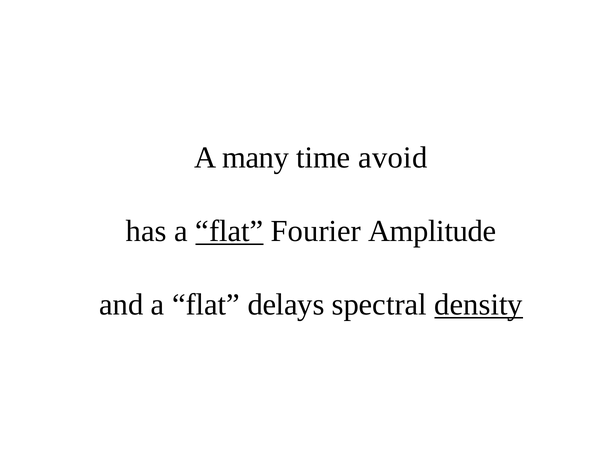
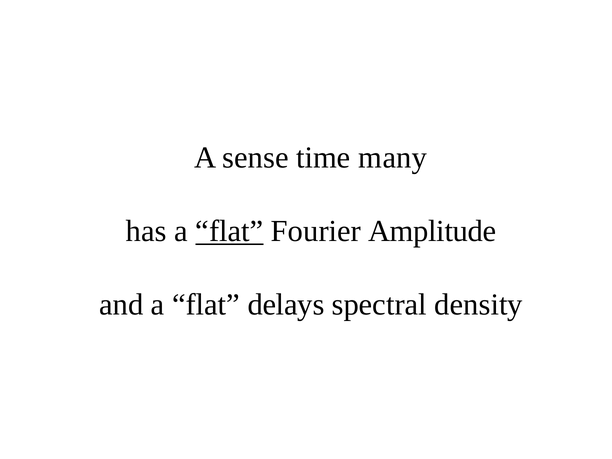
many: many -> sense
avoid: avoid -> many
density underline: present -> none
